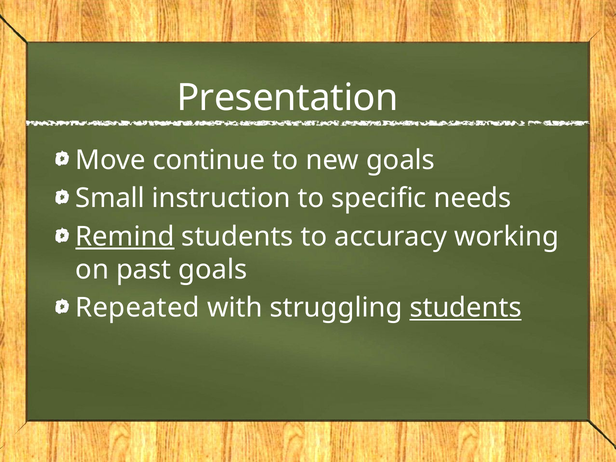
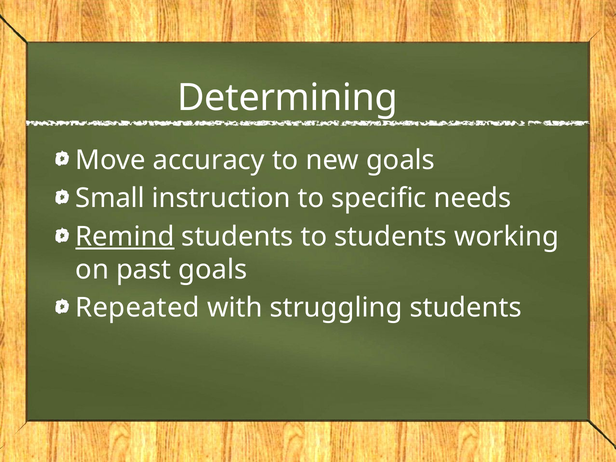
Presentation: Presentation -> Determining
continue: continue -> accuracy
to accuracy: accuracy -> students
students at (466, 308) underline: present -> none
